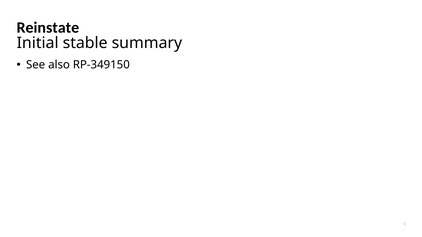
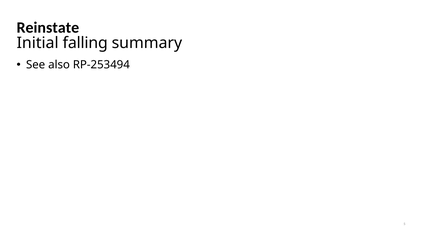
stable: stable -> falling
RP-349150: RP-349150 -> RP-253494
